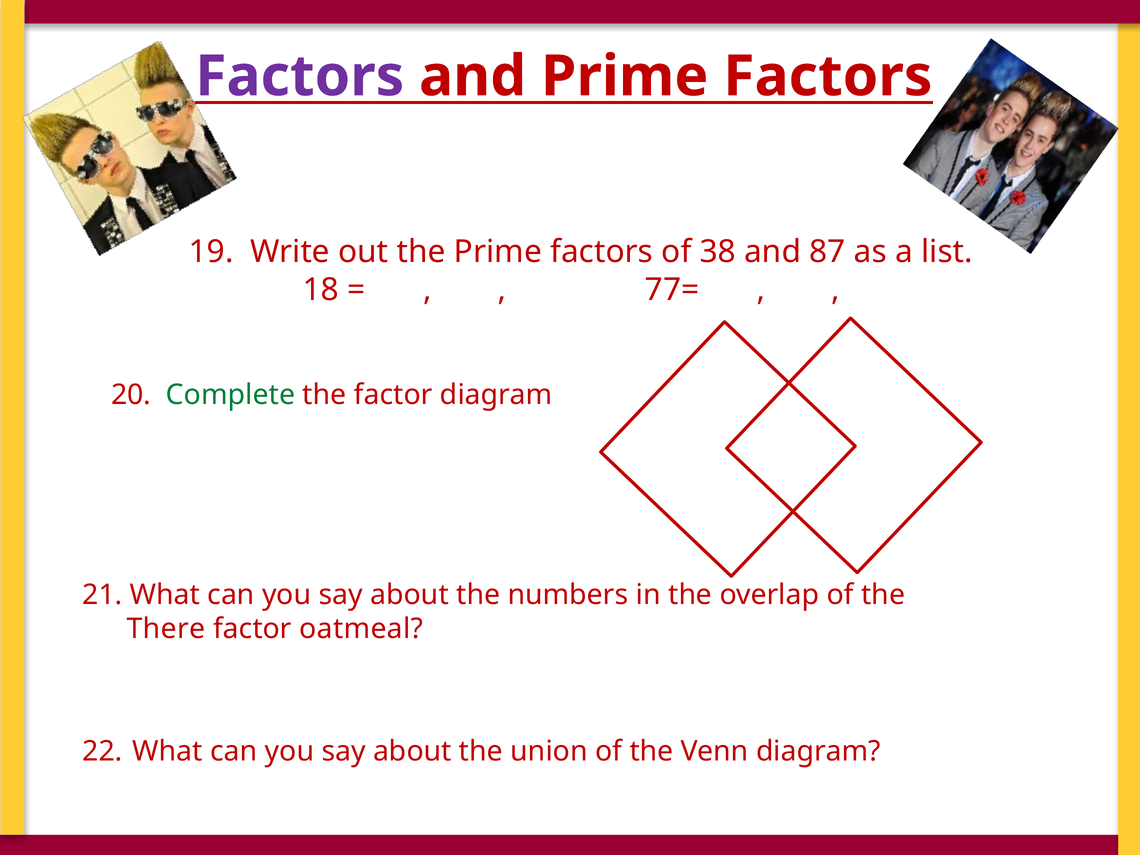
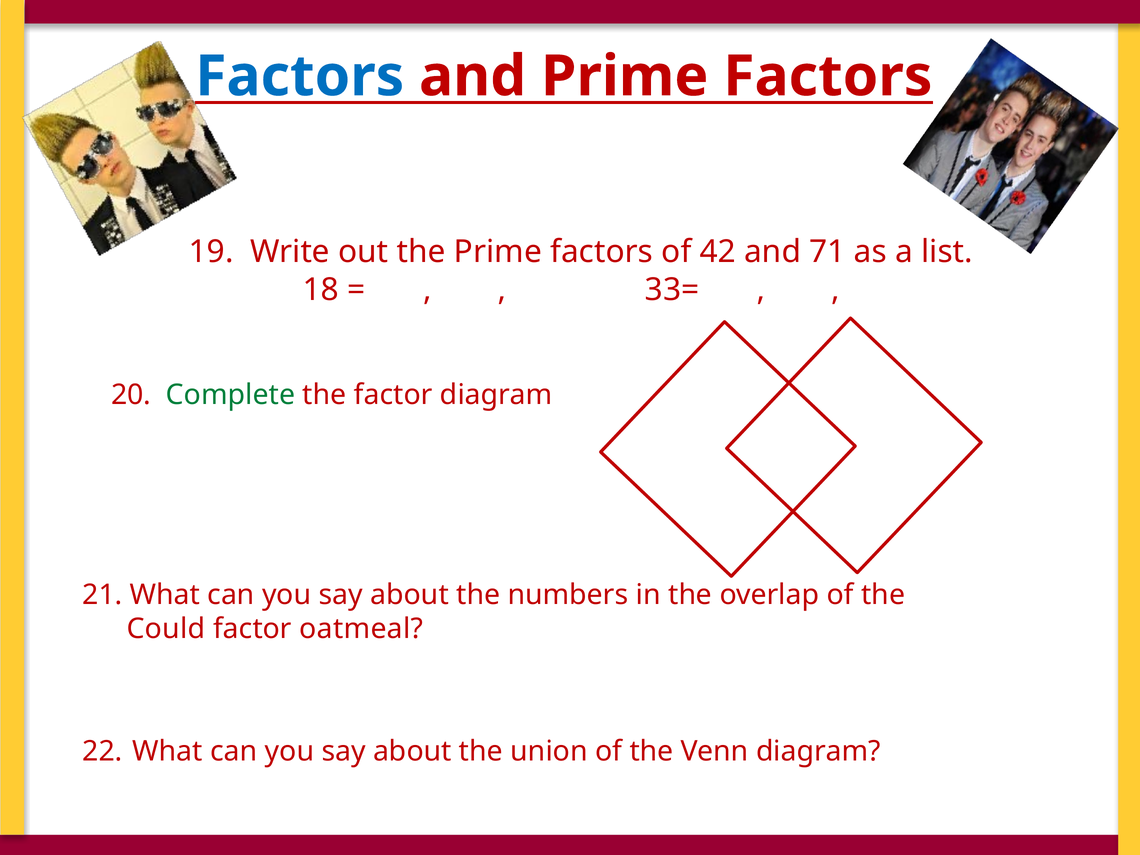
Factors at (300, 76) colour: purple -> blue
38: 38 -> 42
87: 87 -> 71
77=: 77= -> 33=
There: There -> Could
